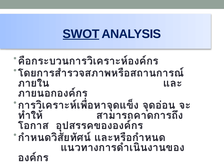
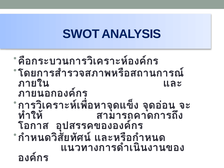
SWOT underline: present -> none
